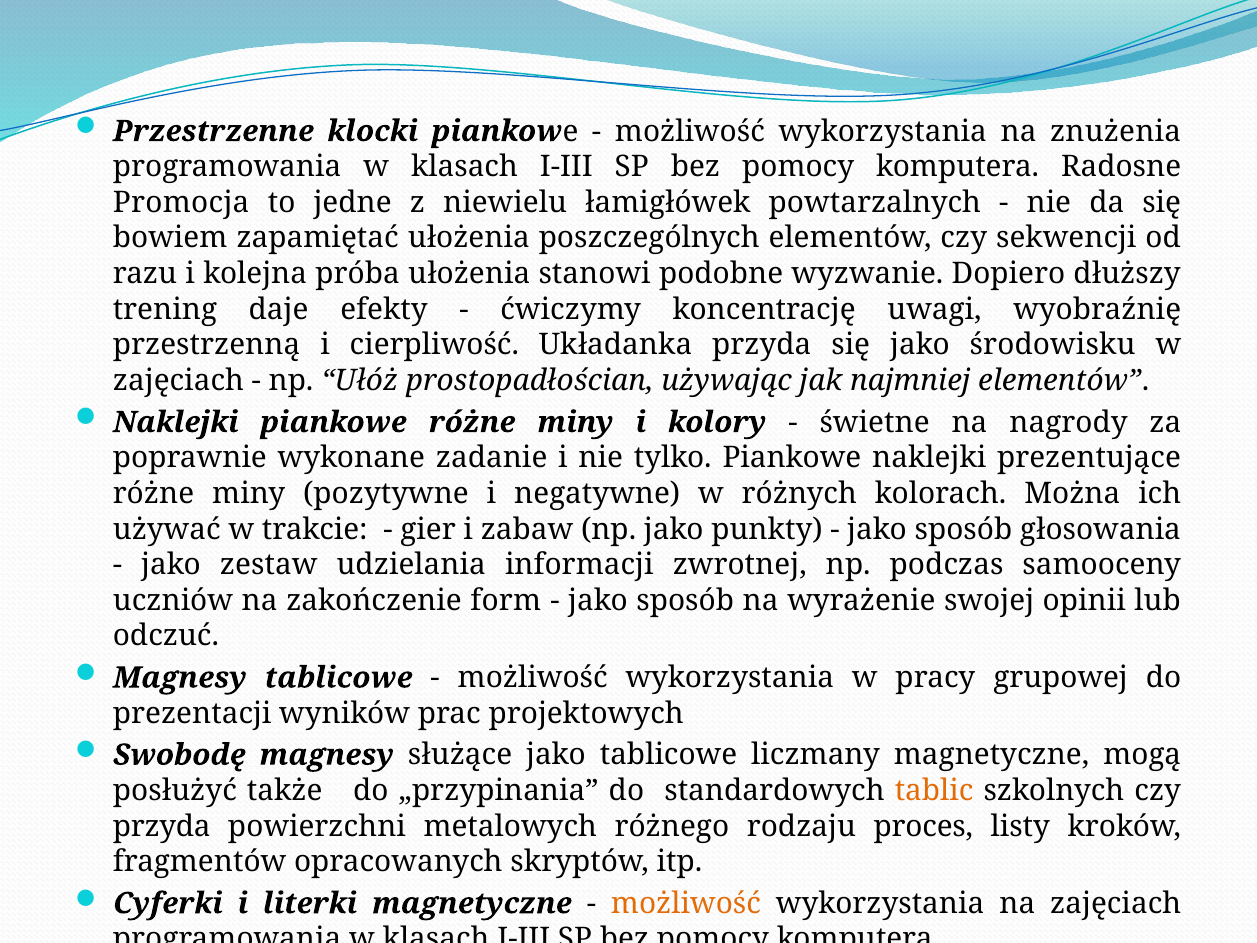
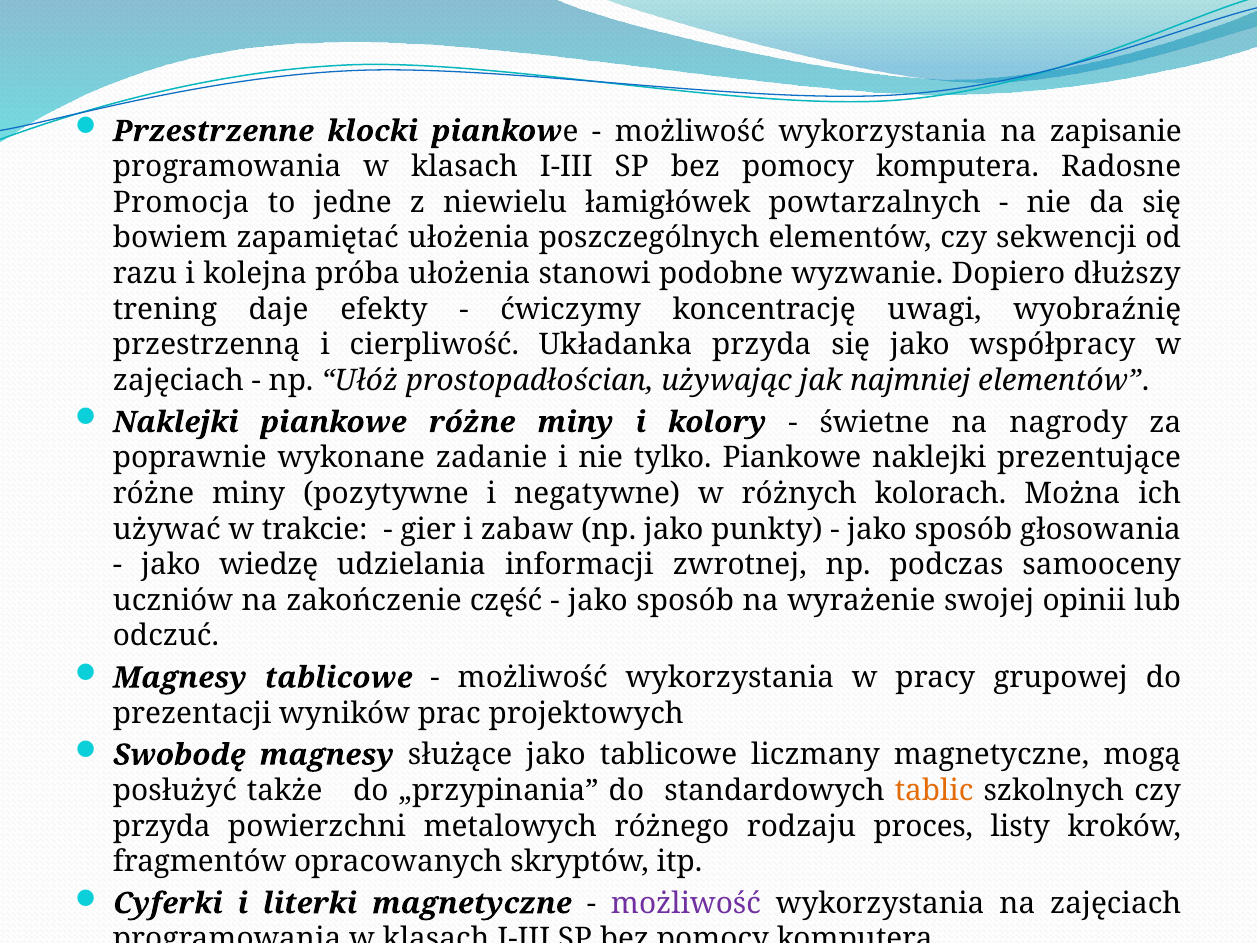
znużenia: znużenia -> zapisanie
środowisku: środowisku -> współpracy
zestaw: zestaw -> wiedzę
form: form -> część
możliwość at (686, 903) colour: orange -> purple
